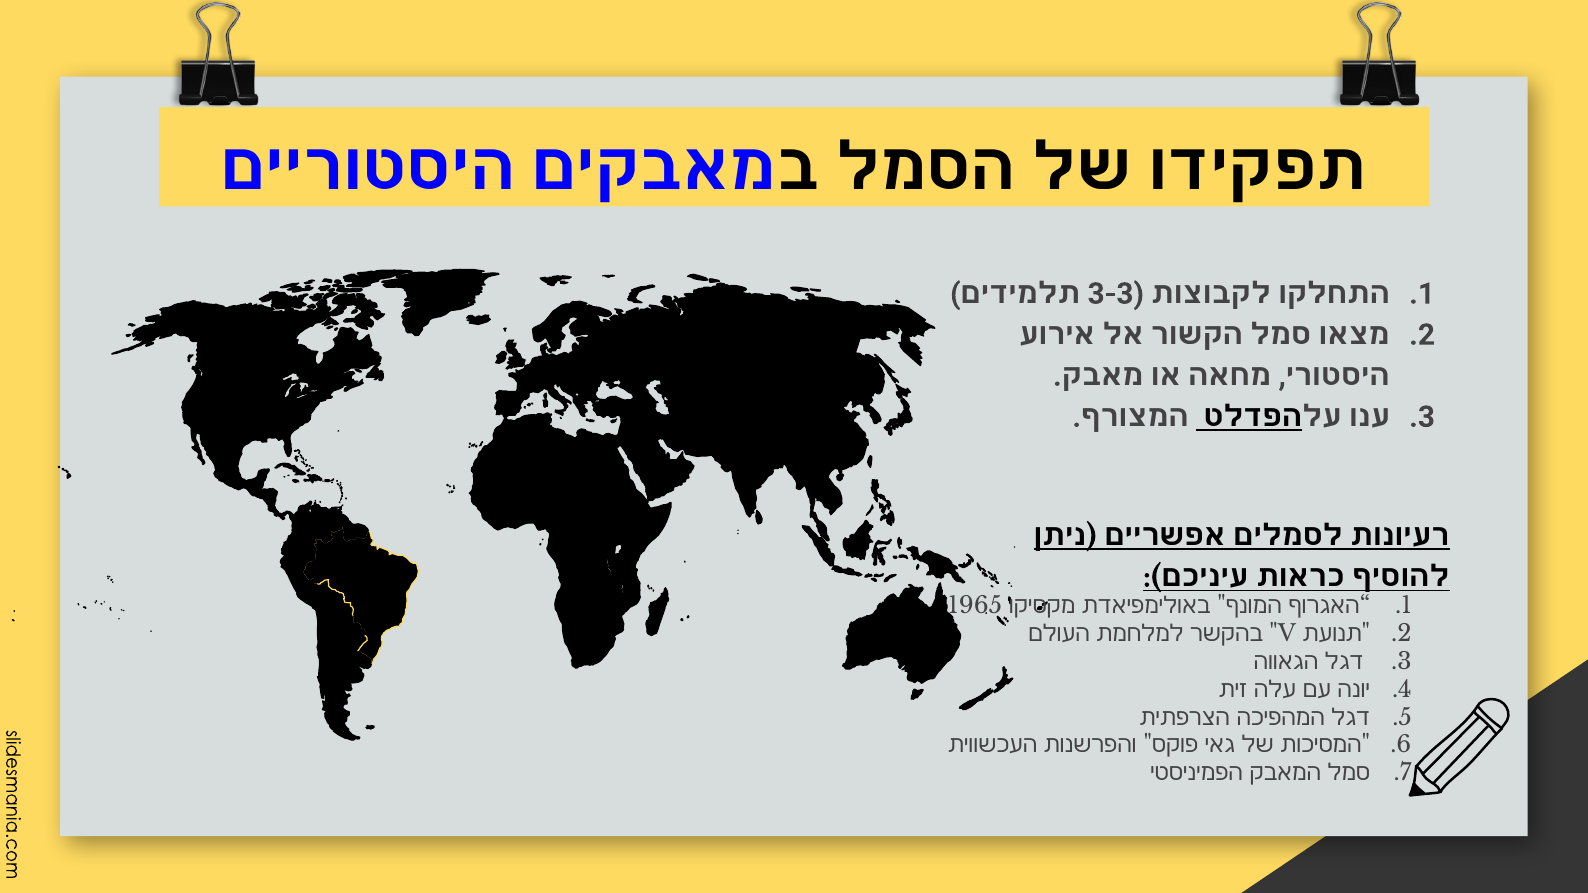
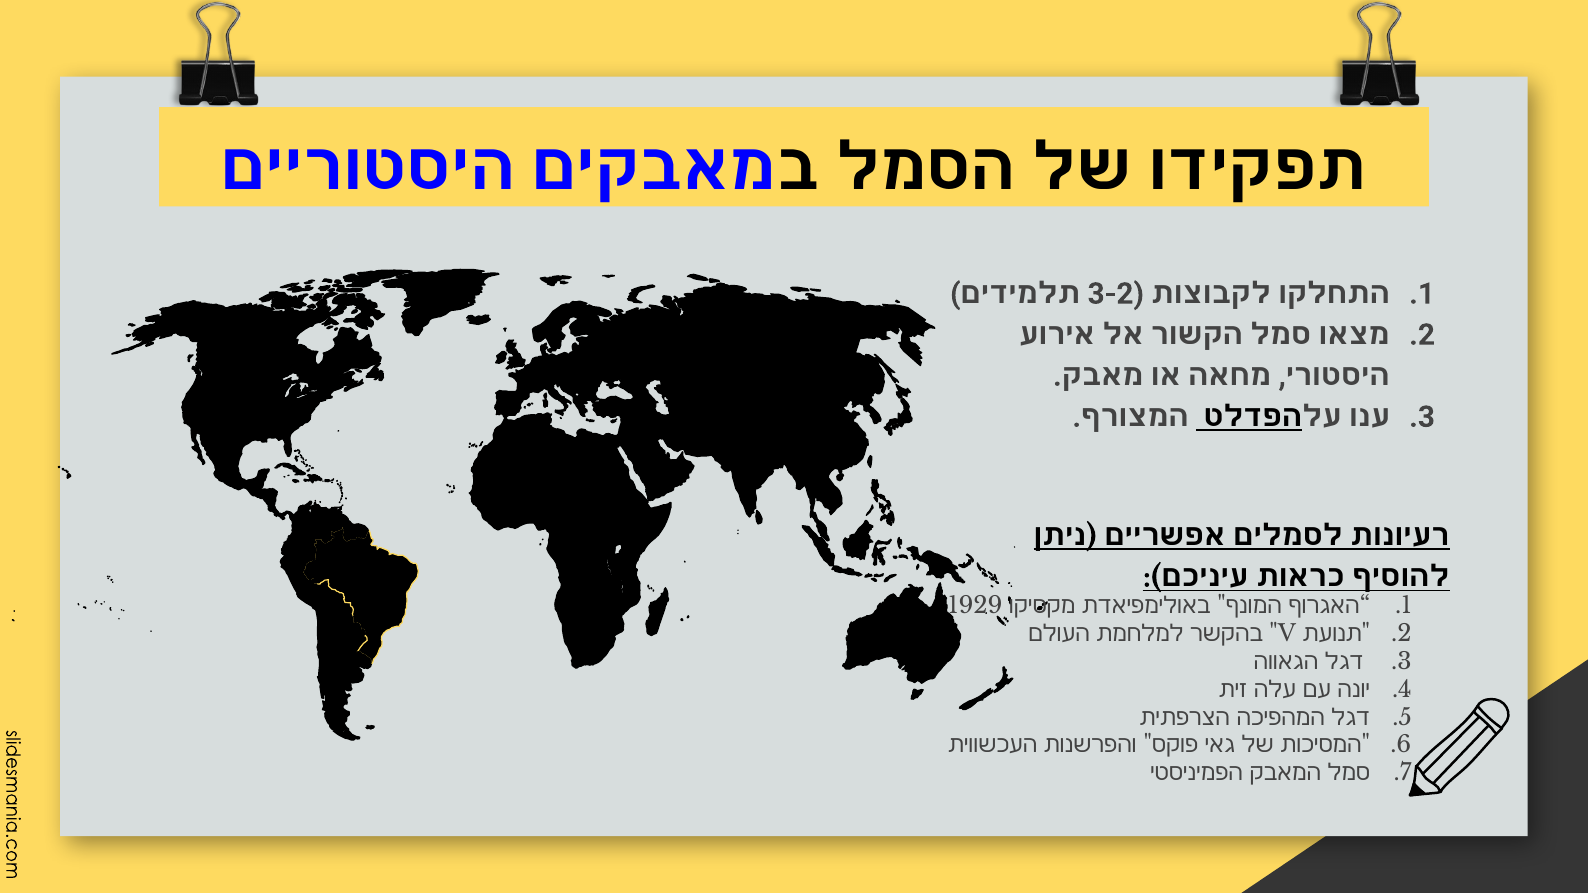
3-3: 3-3 -> 3-2
1965: 1965 -> 1929
